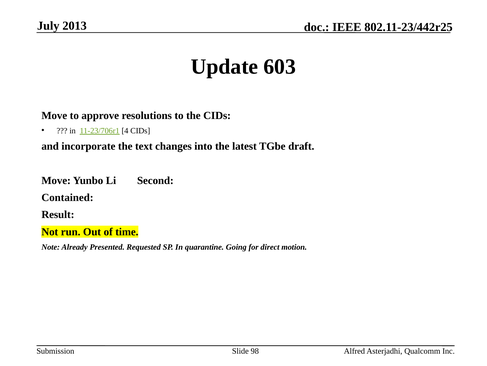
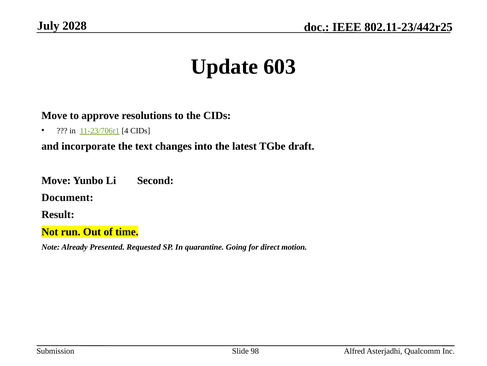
2013: 2013 -> 2028
Contained: Contained -> Document
